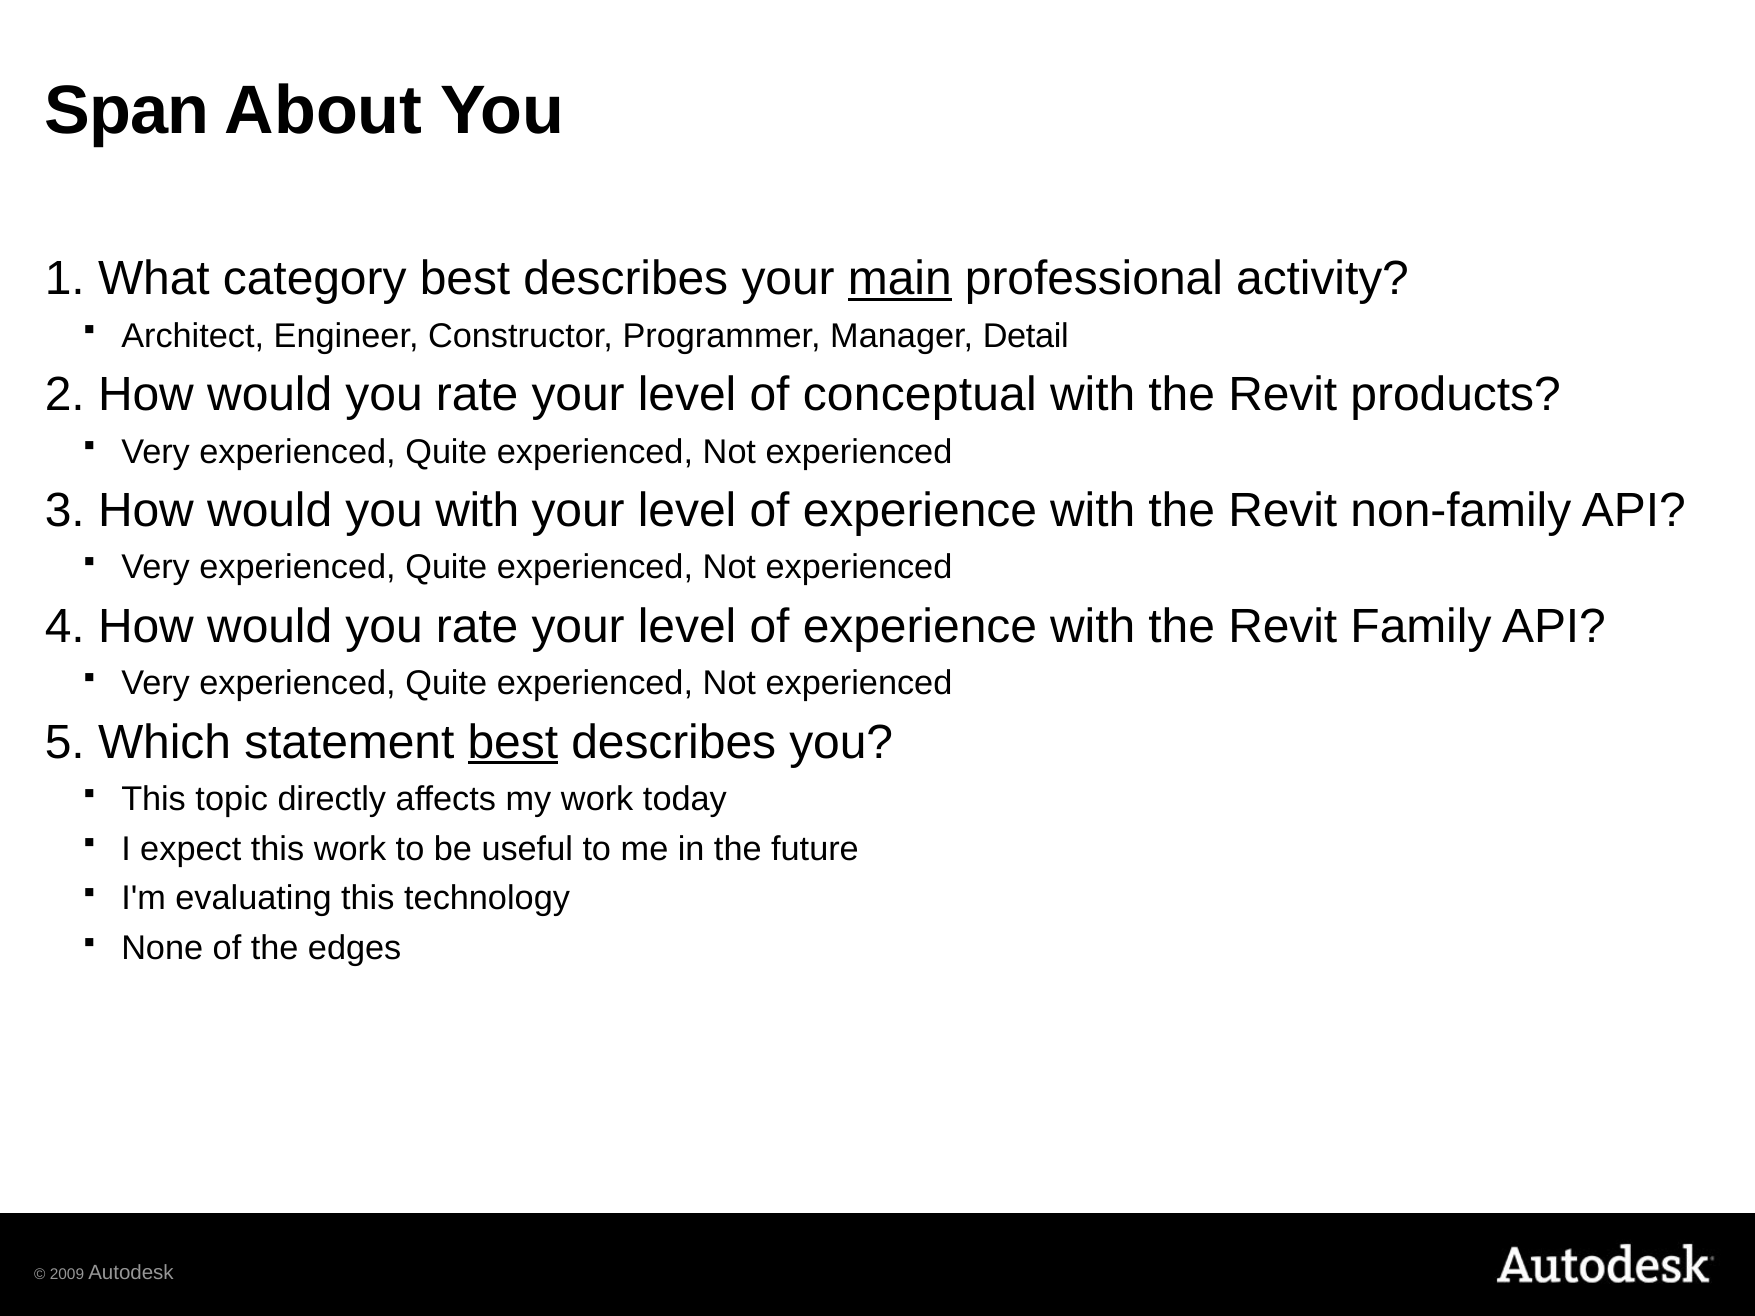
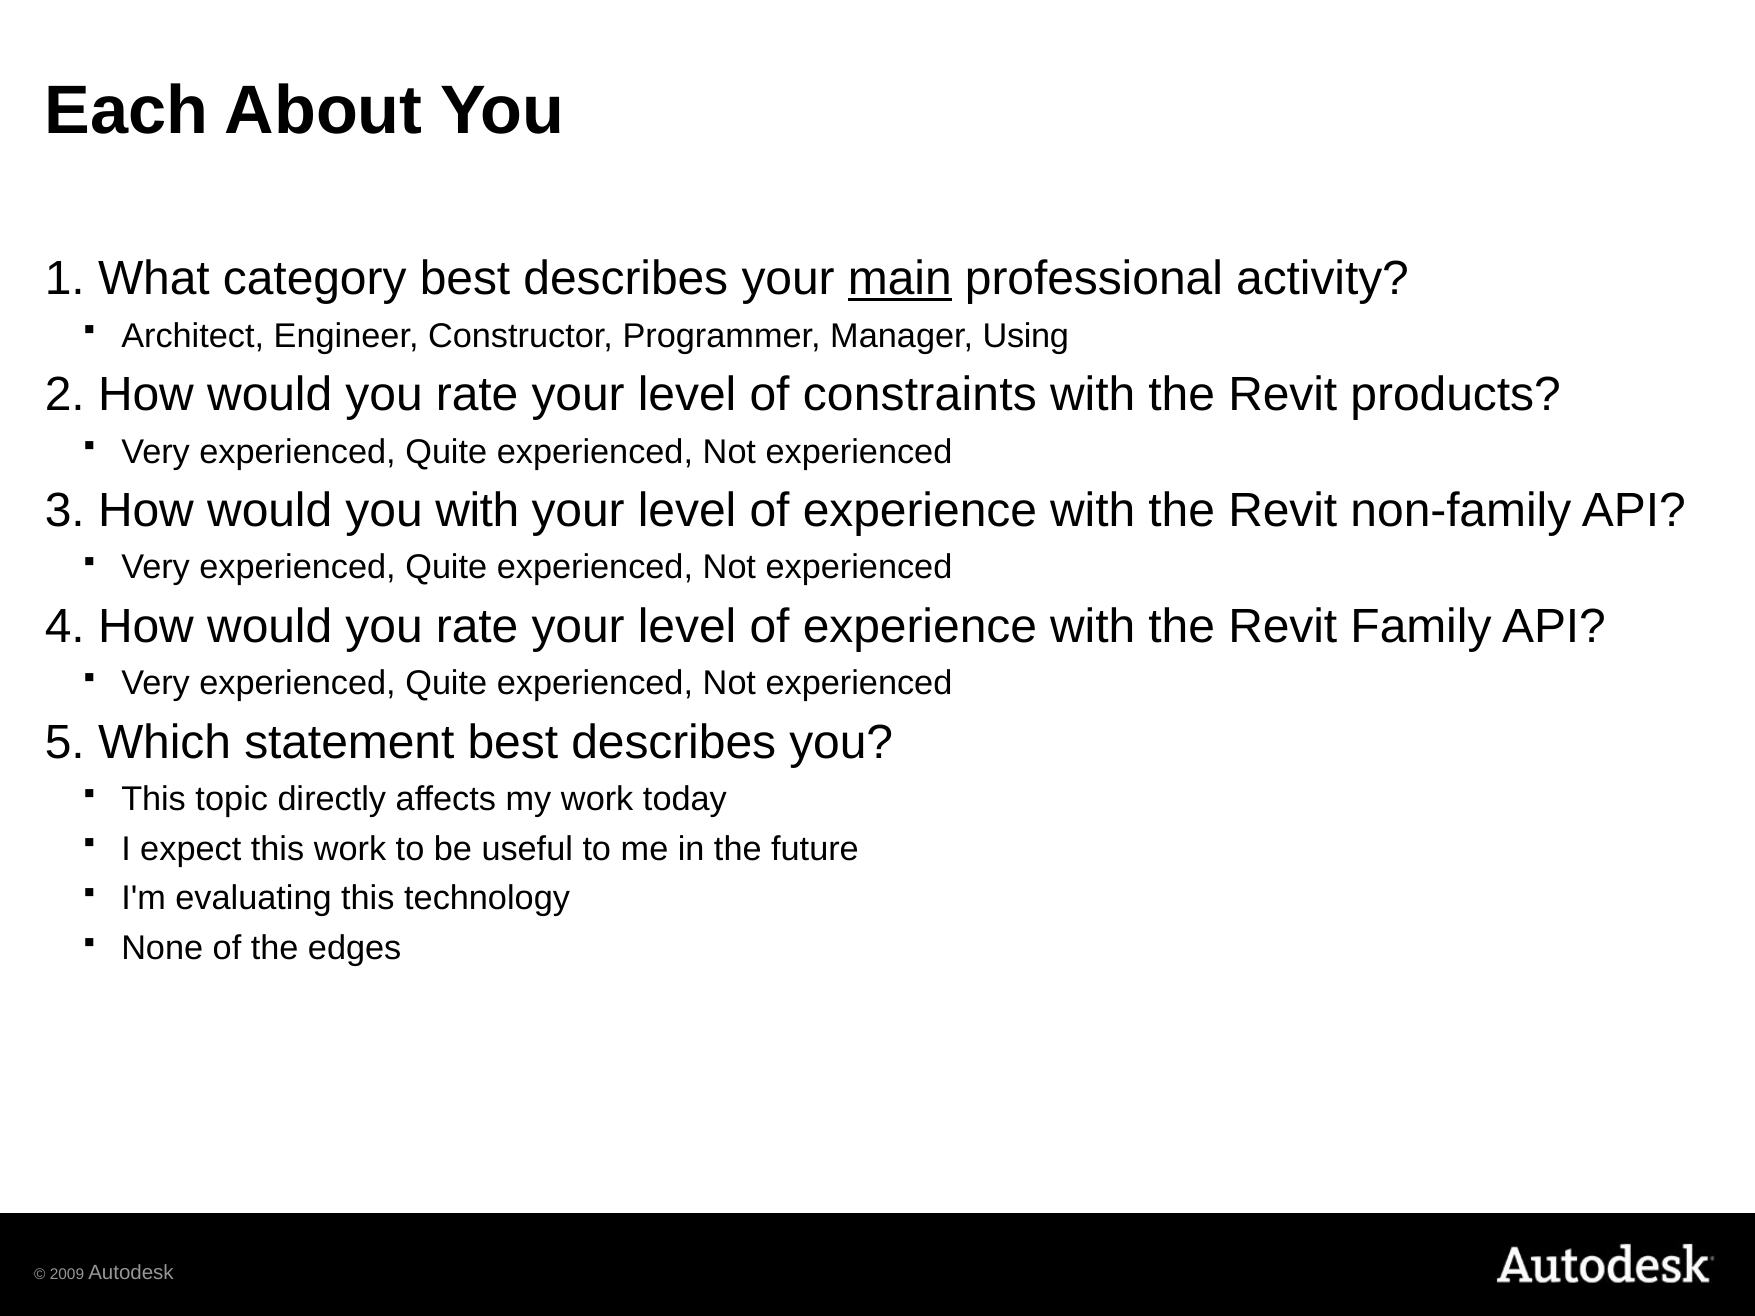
Span: Span -> Each
Detail: Detail -> Using
conceptual: conceptual -> constraints
best at (513, 742) underline: present -> none
